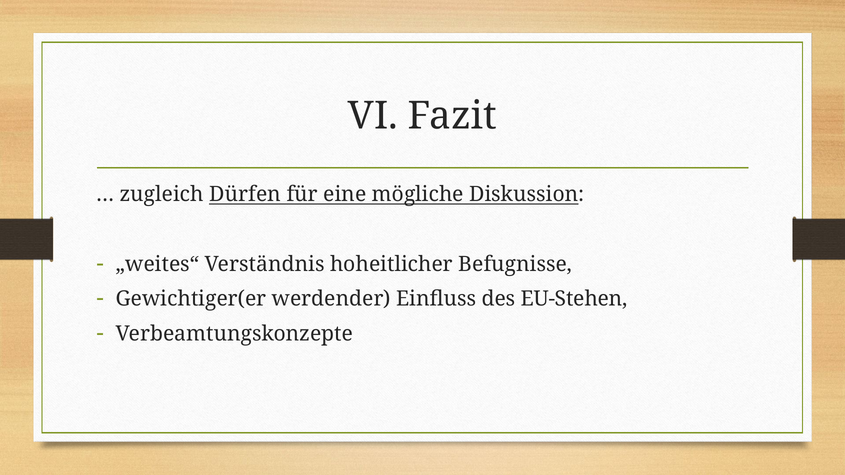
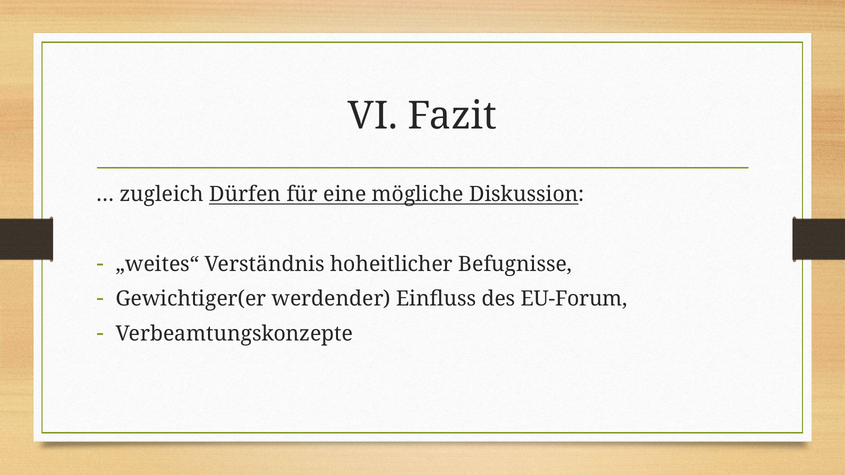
EU-Stehen: EU-Stehen -> EU-Forum
